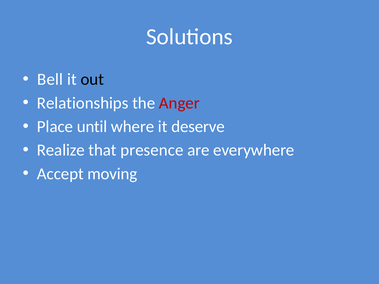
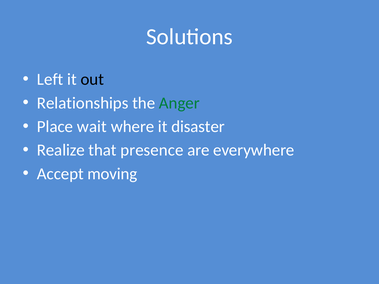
Bell: Bell -> Left
Anger colour: red -> green
until: until -> wait
deserve: deserve -> disaster
